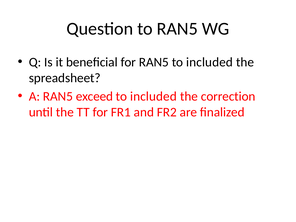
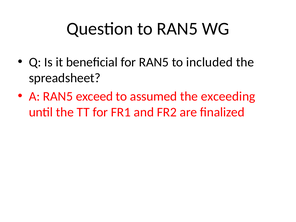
included at (153, 96): included -> assumed
correction: correction -> exceeding
